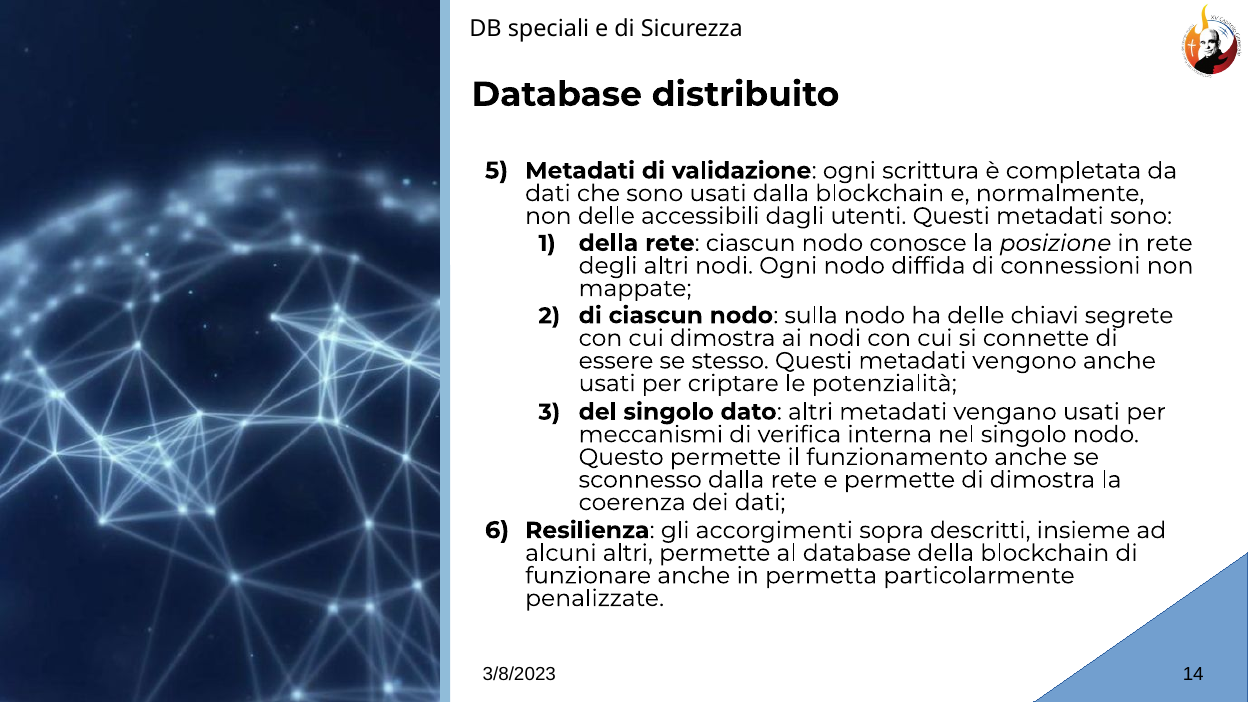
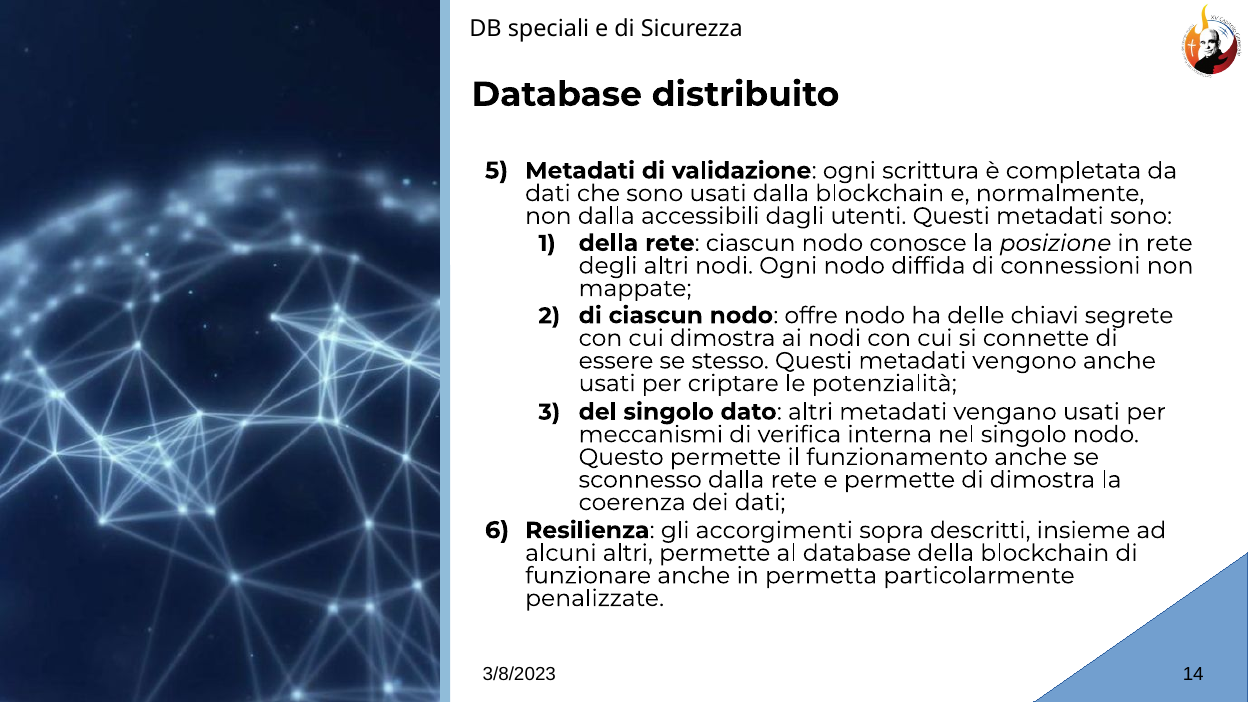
non delle: delle -> dalla
sulla: sulla -> offre
